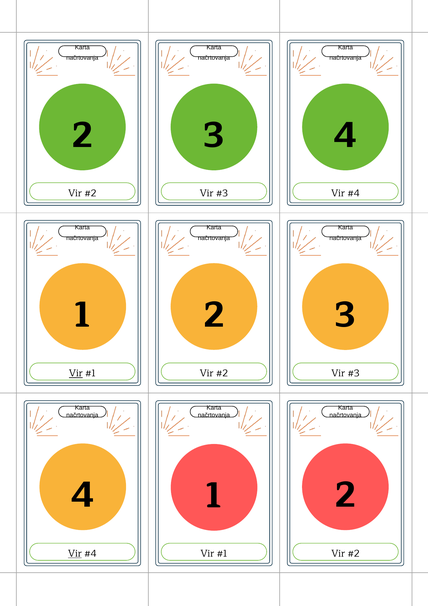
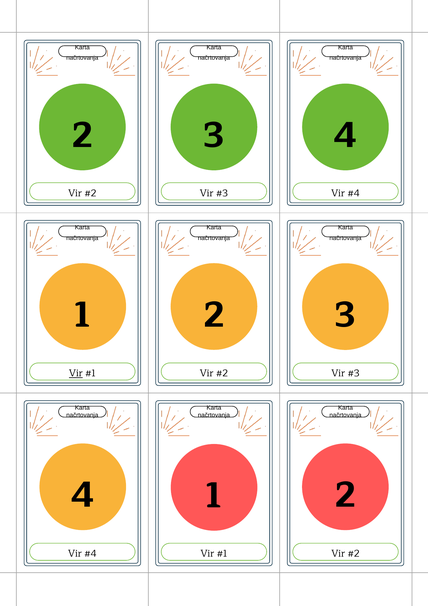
Vir at (75, 553) underline: present -> none
